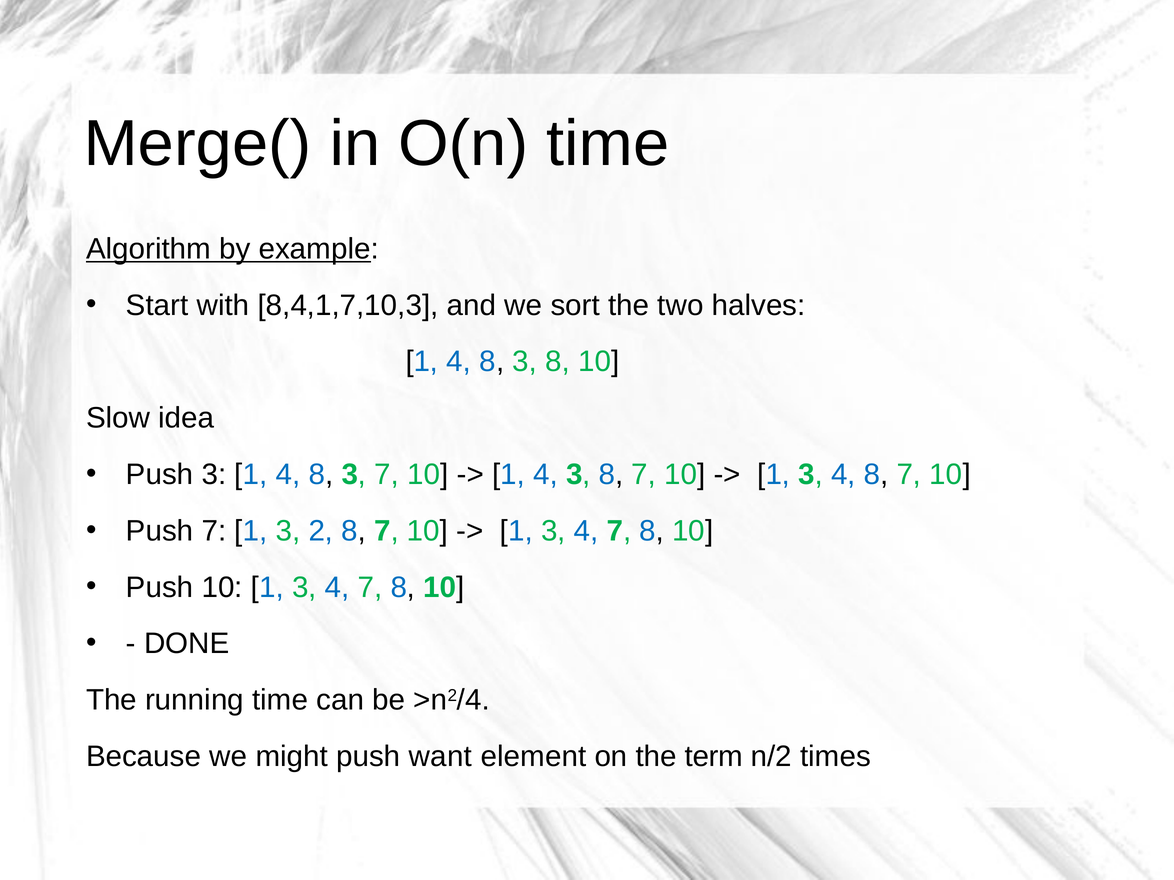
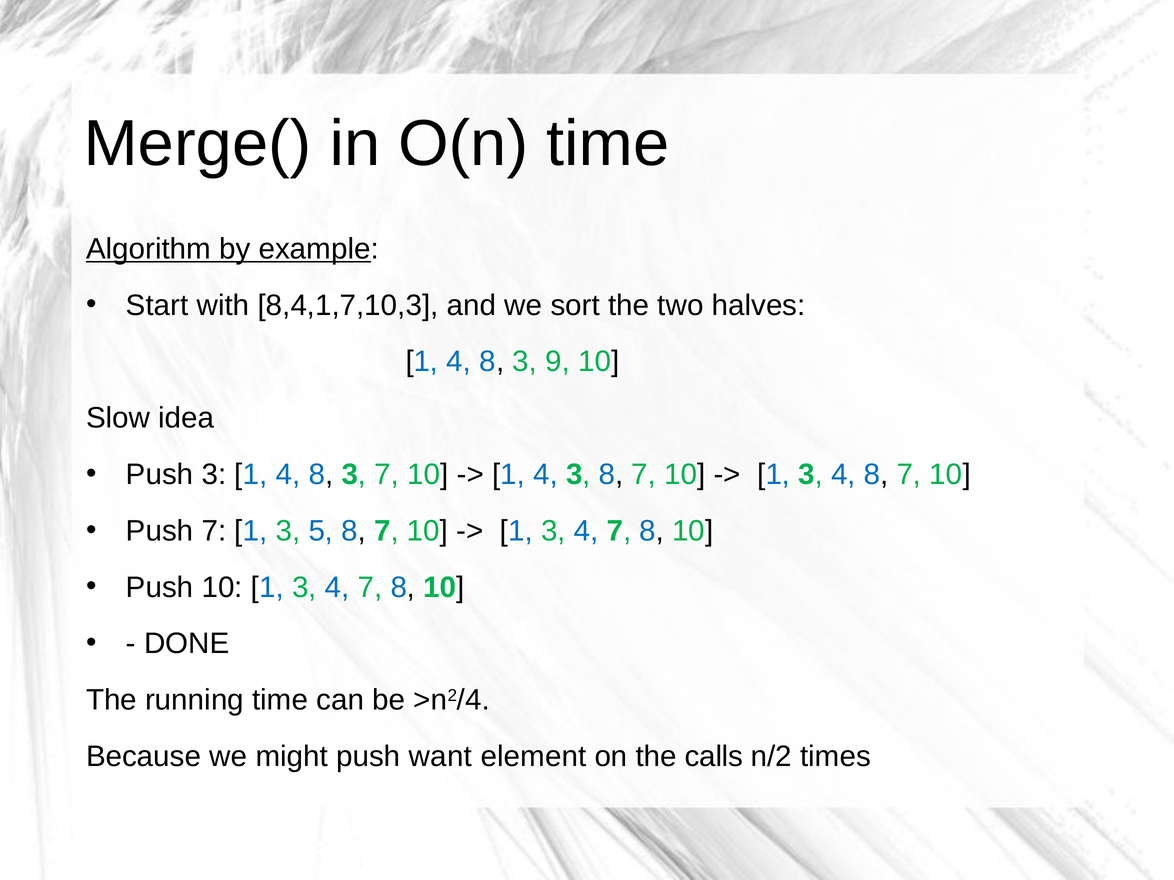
8 3 8: 8 -> 9
2: 2 -> 5
term: term -> calls
